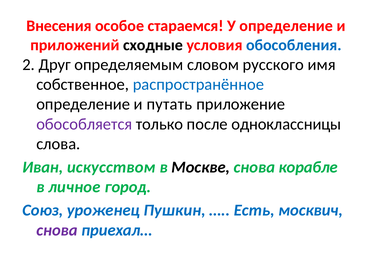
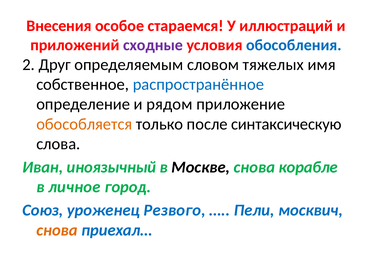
У определение: определение -> иллюстраций
сходные colour: black -> purple
русского: русского -> тяжелых
путать: путать -> рядом
обособляется colour: purple -> orange
одноклассницы: одноклассницы -> синтаксическую
искусством: искусством -> иноязычный
Пушкин: Пушкин -> Резвого
Есть: Есть -> Пели
снова at (57, 230) colour: purple -> orange
